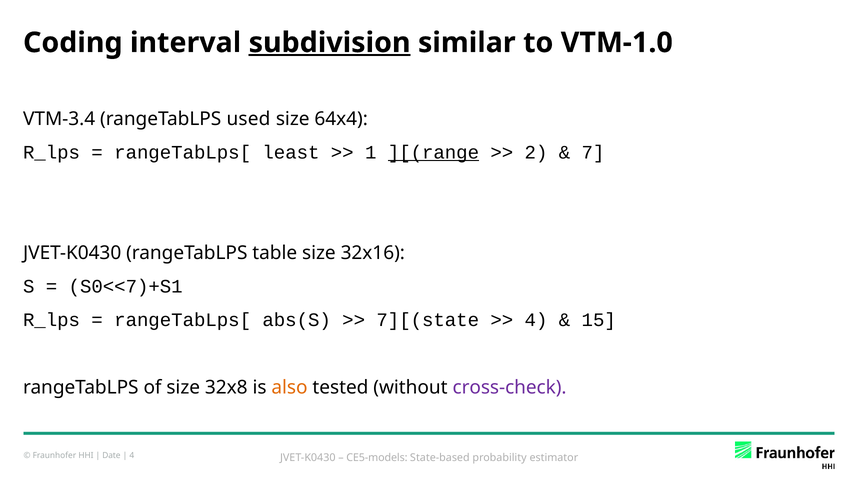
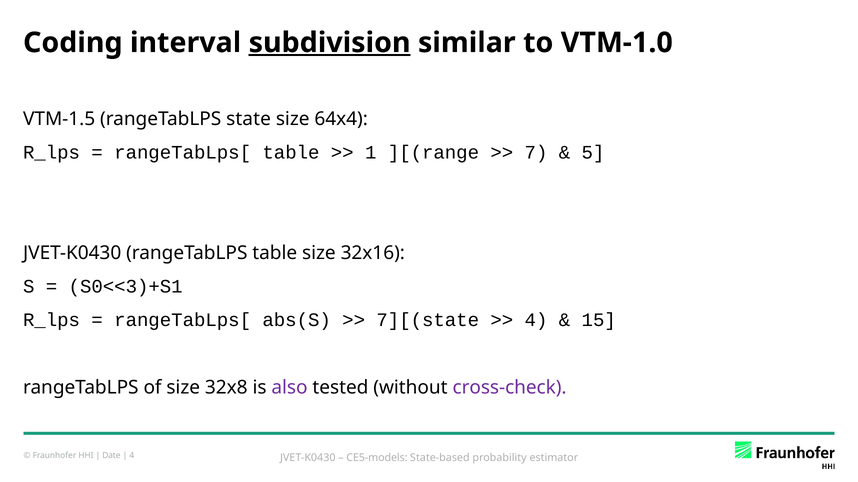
VTM-3.4: VTM-3.4 -> VTM-1.5
used: used -> state
rangeTabLps[ least: least -> table
][(range underline: present -> none
2: 2 -> 7
7: 7 -> 5
S0<<7)+S1: S0<<7)+S1 -> S0<<3)+S1
also colour: orange -> purple
